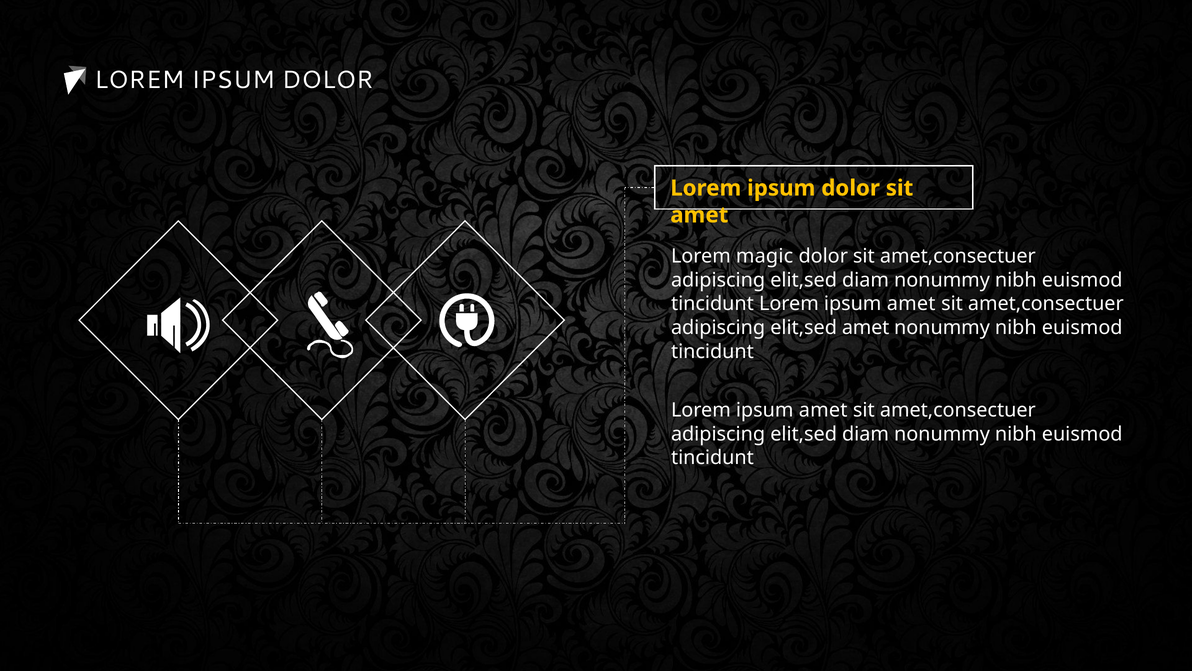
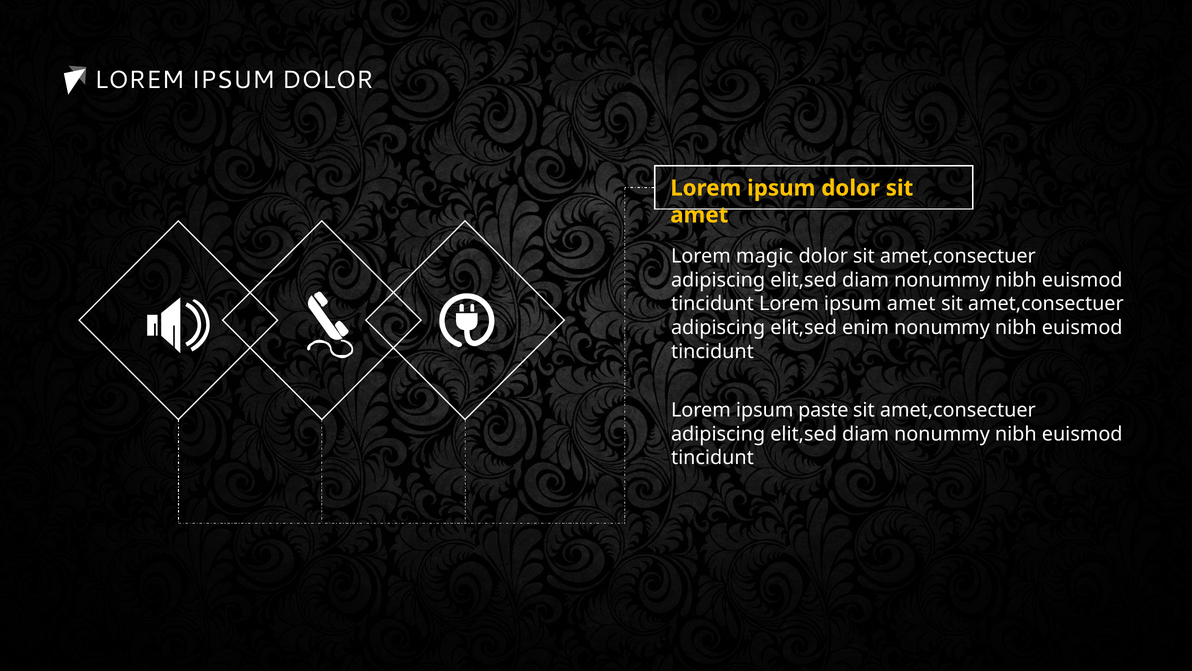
elit,sed amet: amet -> enim
amet at (823, 410): amet -> paste
